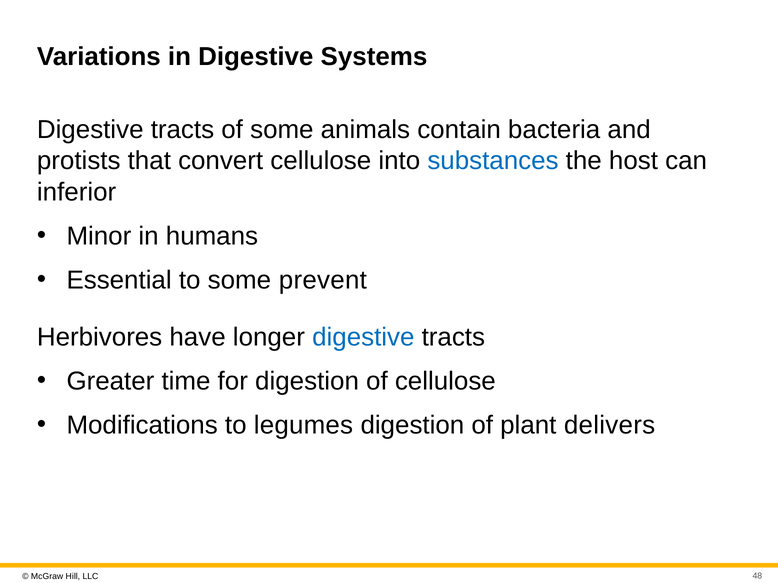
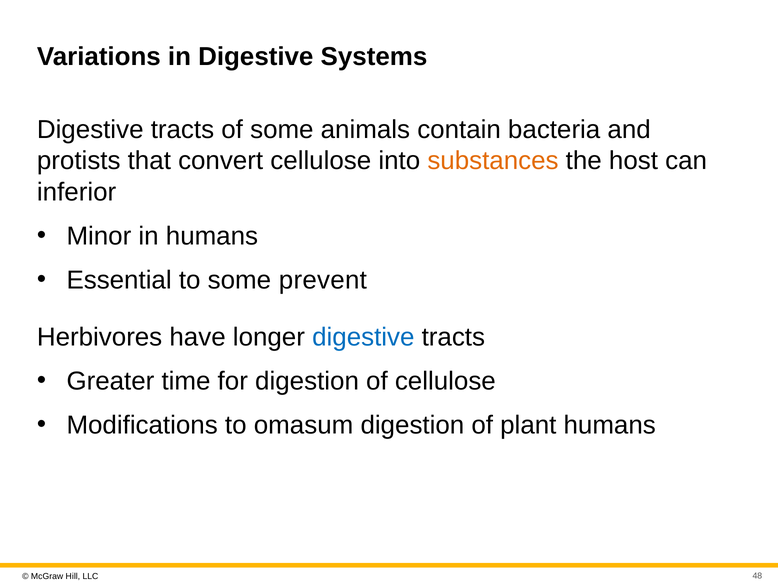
substances colour: blue -> orange
legumes: legumes -> omasum
plant delivers: delivers -> humans
